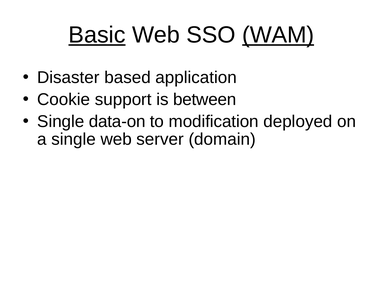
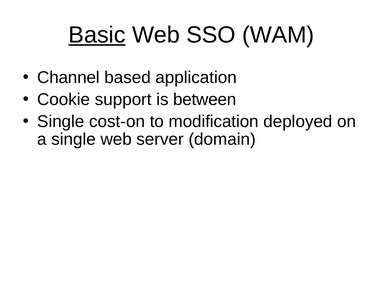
WAM underline: present -> none
Disaster: Disaster -> Channel
data-on: data-on -> cost-on
